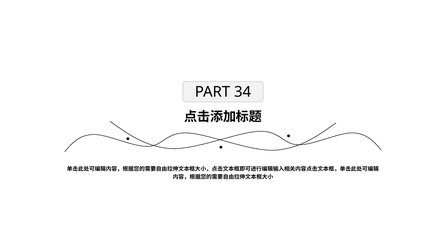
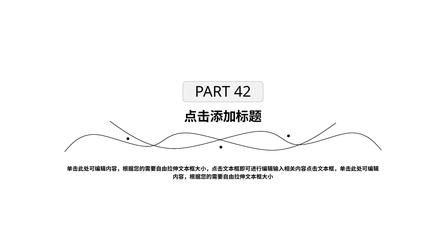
34: 34 -> 42
